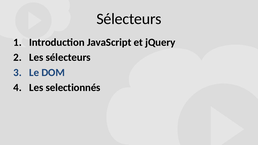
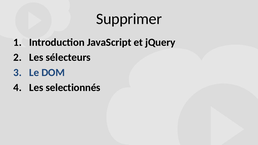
Sélecteurs at (129, 19): Sélecteurs -> Supprimer
